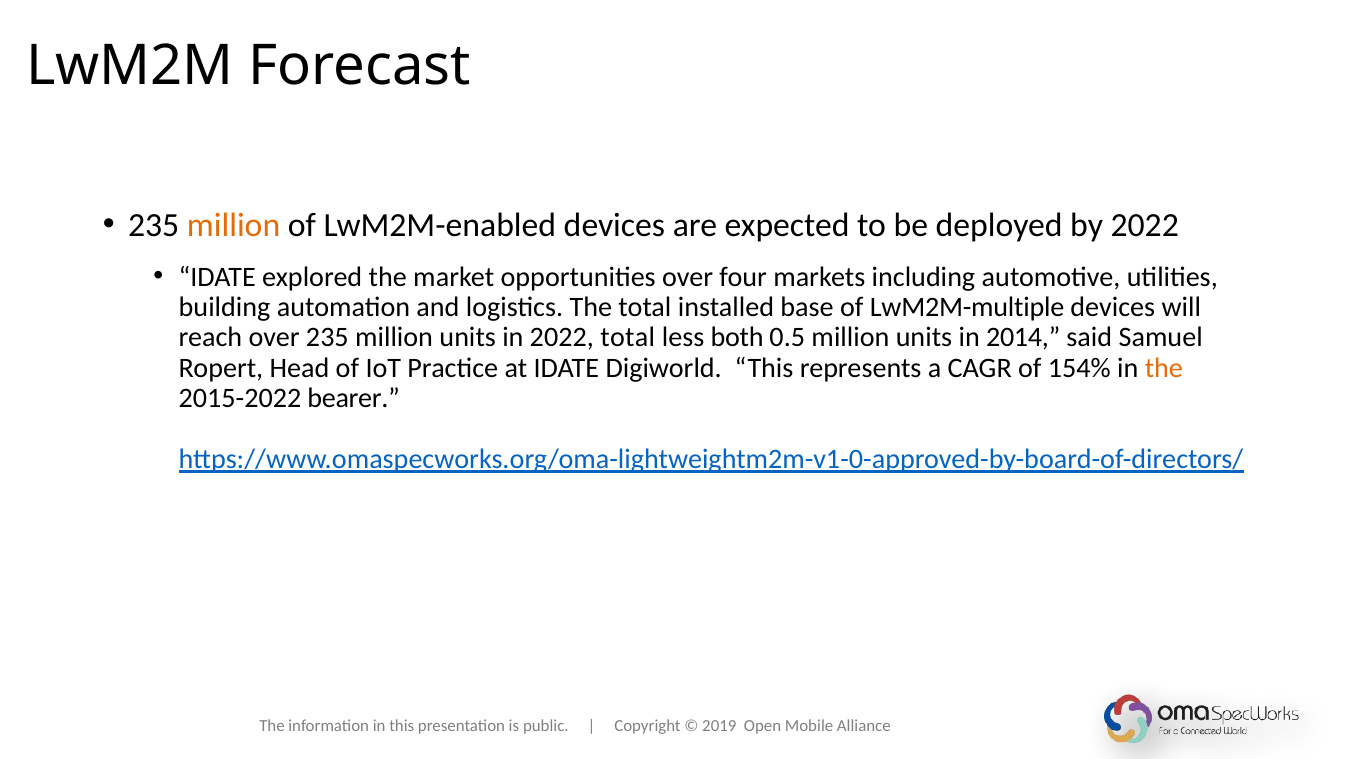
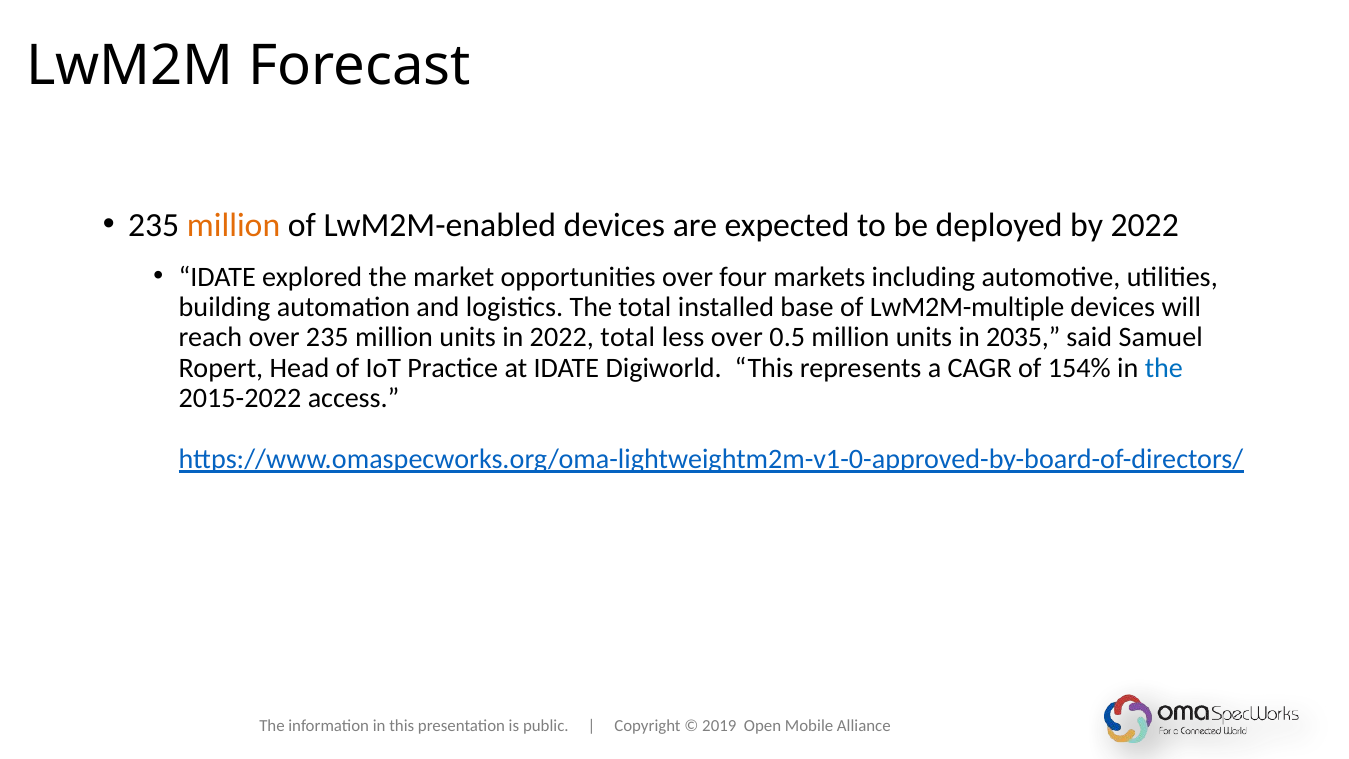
less both: both -> over
2014: 2014 -> 2035
the at (1164, 368) colour: orange -> blue
bearer: bearer -> access
